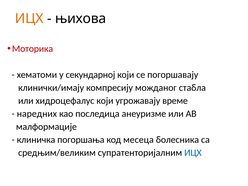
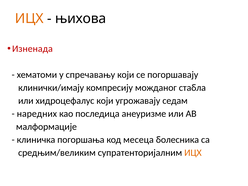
Mоторика: Mоторика -> Изненада
секундарној: секундарној -> спречавању
време: време -> седам
ИЦХ at (193, 153) colour: blue -> orange
